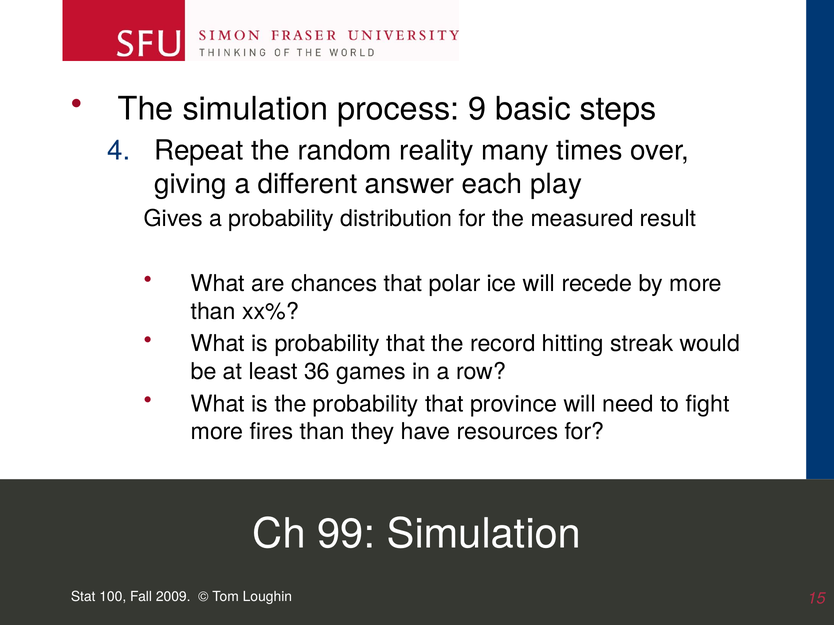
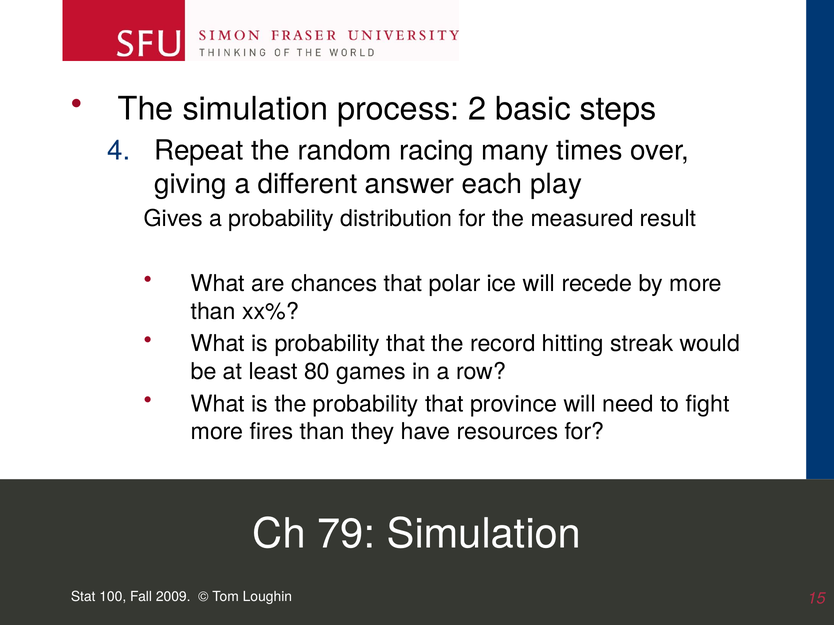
9: 9 -> 2
reality: reality -> racing
36: 36 -> 80
99: 99 -> 79
